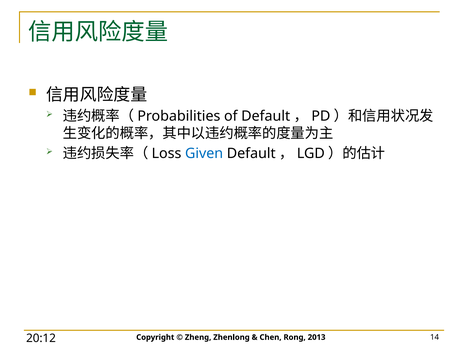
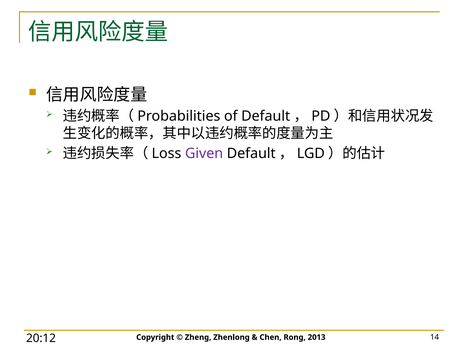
Given colour: blue -> purple
